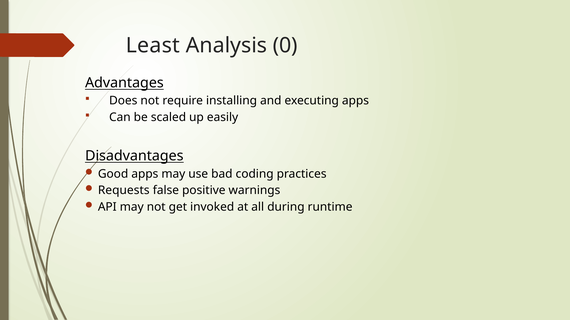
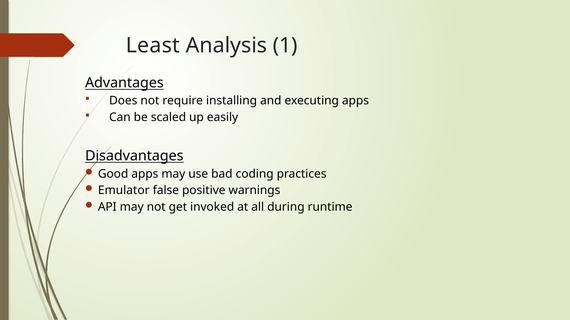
0: 0 -> 1
Requests: Requests -> Emulator
